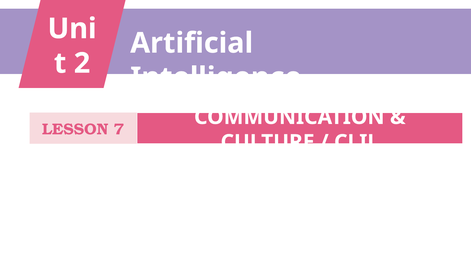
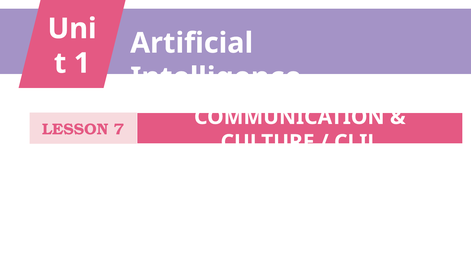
2: 2 -> 1
